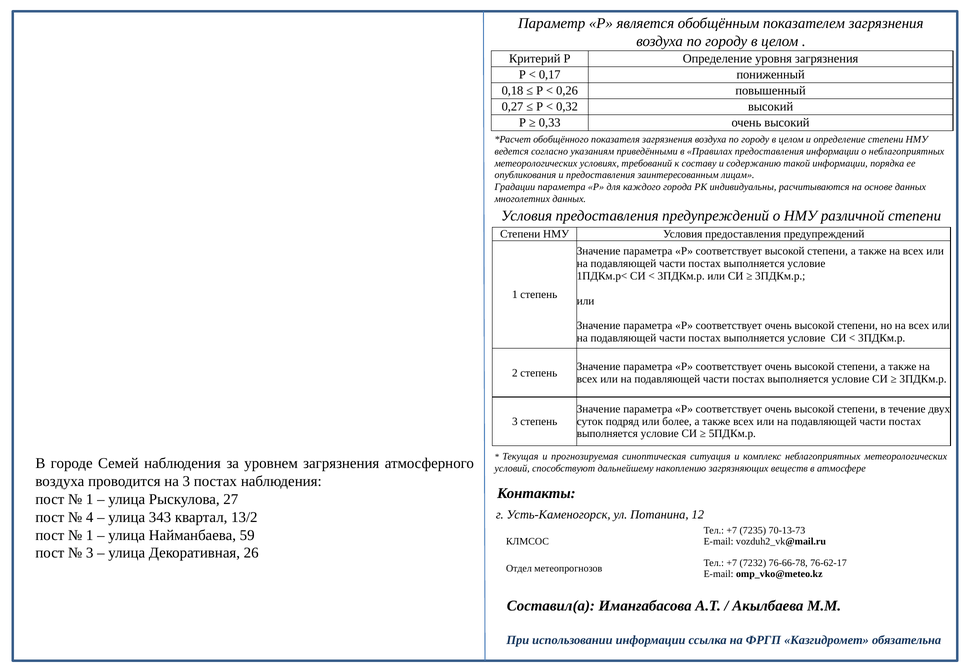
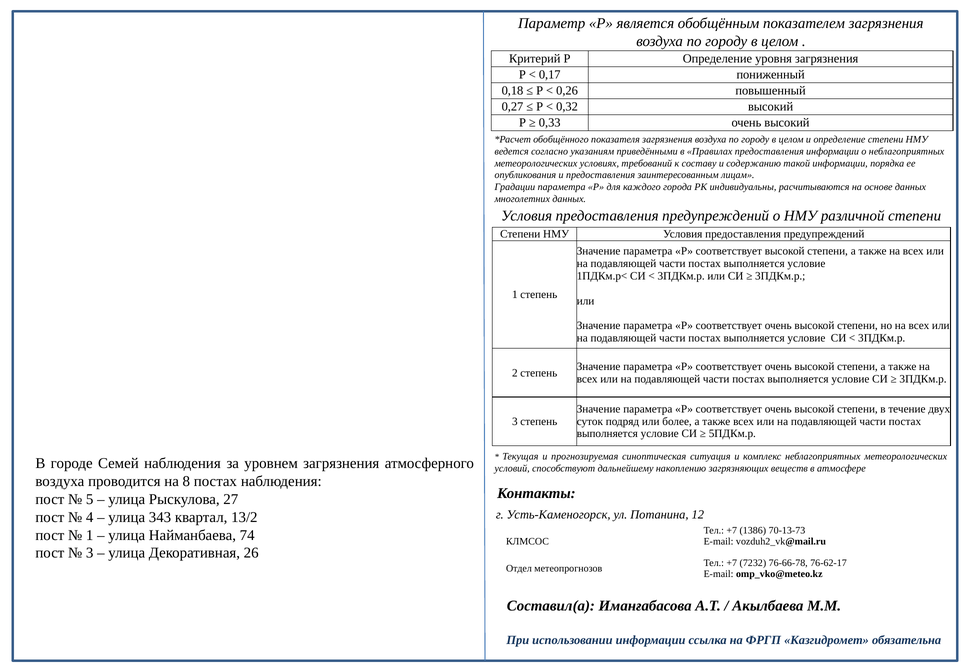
на 3: 3 -> 8
1 at (90, 499): 1 -> 5
7235: 7235 -> 1386
59: 59 -> 74
